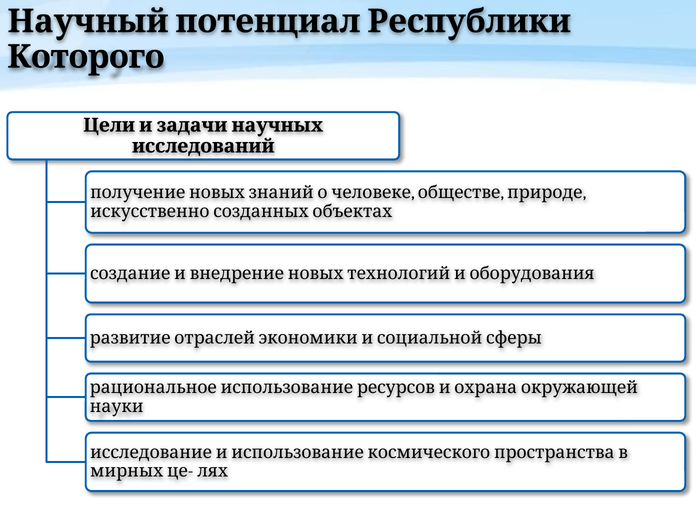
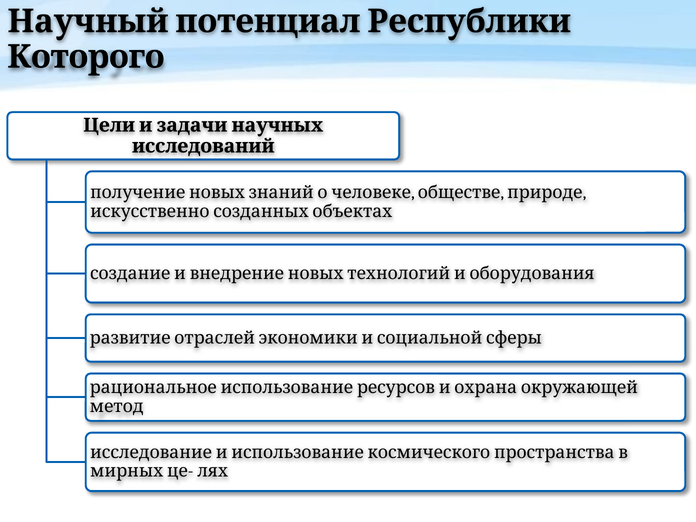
науки: науки -> метод
